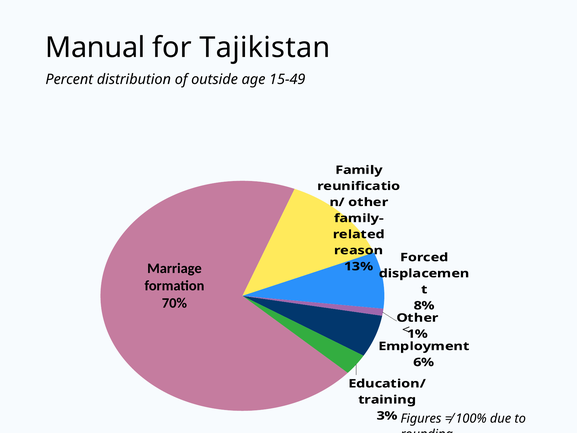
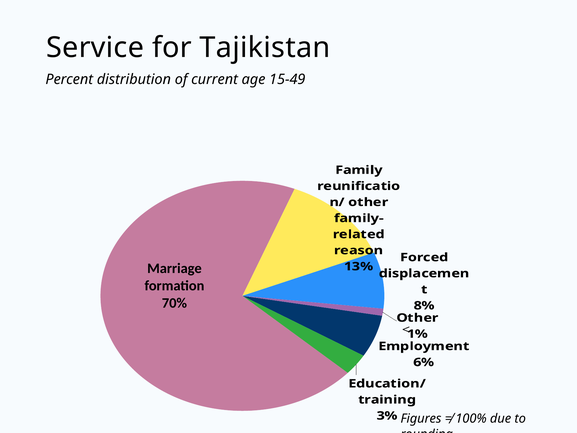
Manual: Manual -> Service
outside: outside -> current
